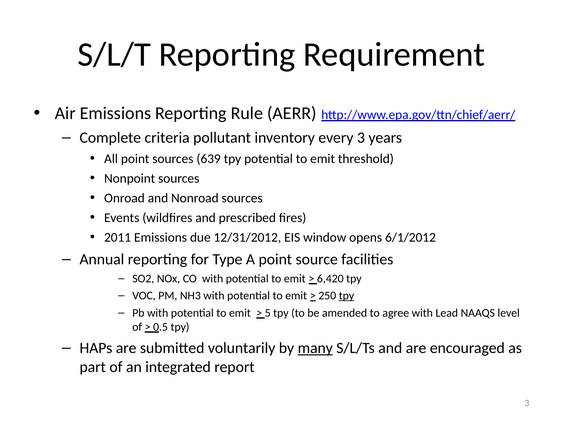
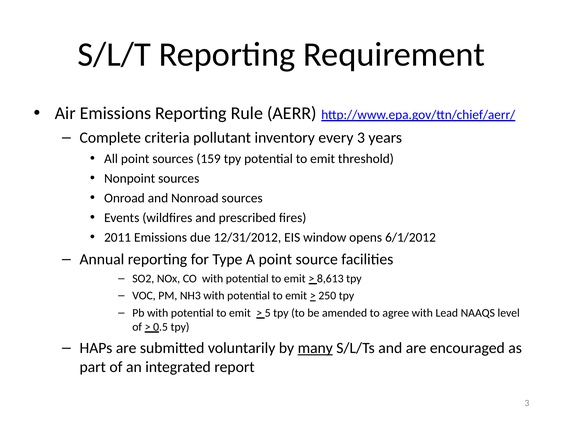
639: 639 -> 159
6,420: 6,420 -> 8,613
tpy at (346, 296) underline: present -> none
